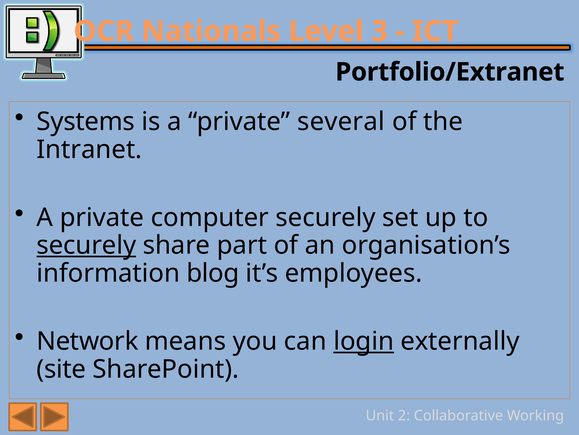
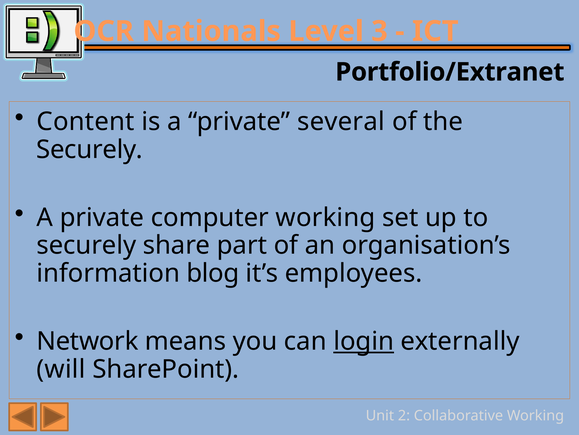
Systems: Systems -> Content
Intranet at (89, 149): Intranet -> Securely
computer securely: securely -> working
securely at (86, 245) underline: present -> none
site: site -> will
